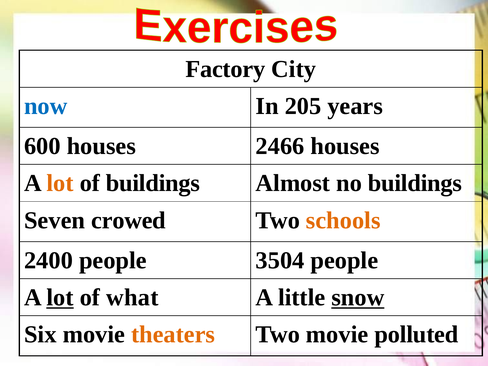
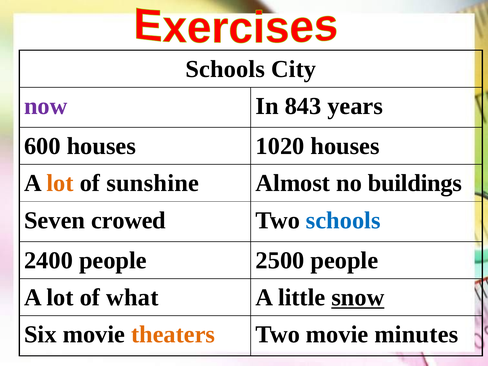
Factory at (225, 69): Factory -> Schools
now colour: blue -> purple
205: 205 -> 843
2466: 2466 -> 1020
of buildings: buildings -> sunshine
schools at (343, 220) colour: orange -> blue
3504: 3504 -> 2500
lot at (60, 297) underline: present -> none
polluted: polluted -> minutes
